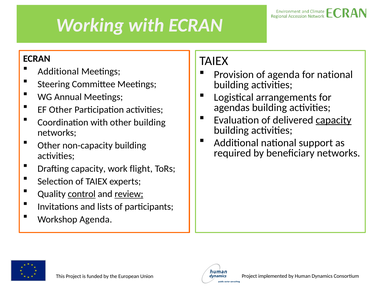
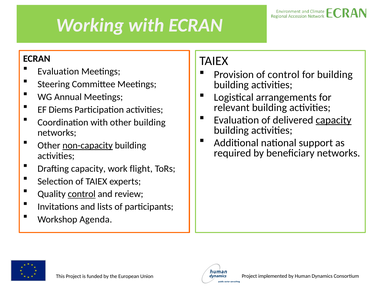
Additional at (58, 71): Additional -> Evaluation
of agenda: agenda -> control
for national: national -> building
agendas: agendas -> relevant
EF Other: Other -> Diems
non-capacity underline: none -> present
review underline: present -> none
